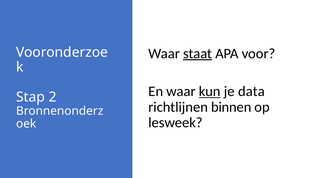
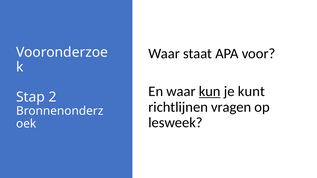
staat underline: present -> none
data: data -> kunt
binnen: binnen -> vragen
